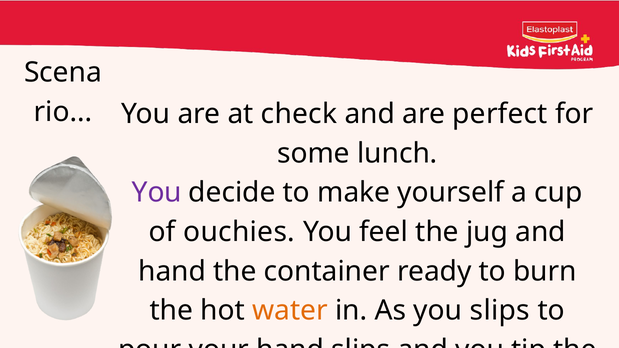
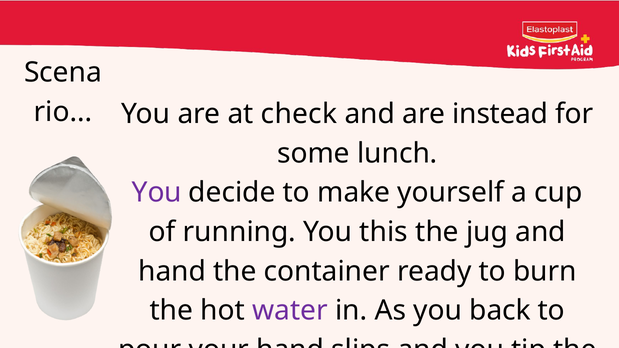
perfect: perfect -> instead
ouchies: ouchies -> running
feel: feel -> this
water at (290, 311) colour: orange -> purple
you slips: slips -> back
